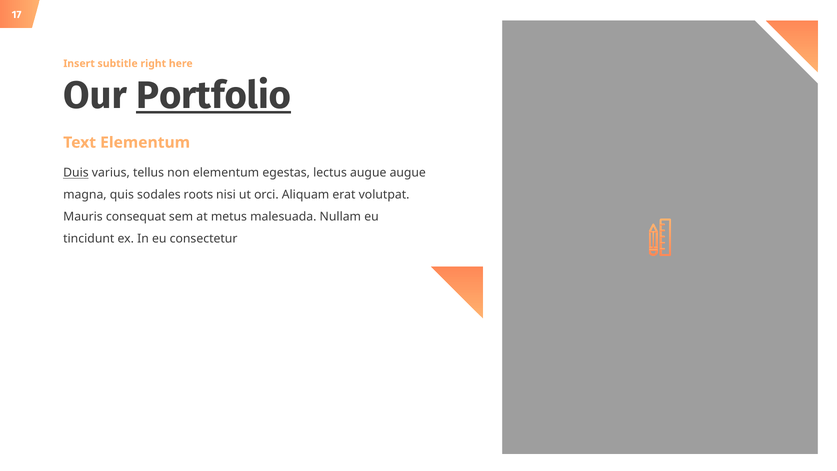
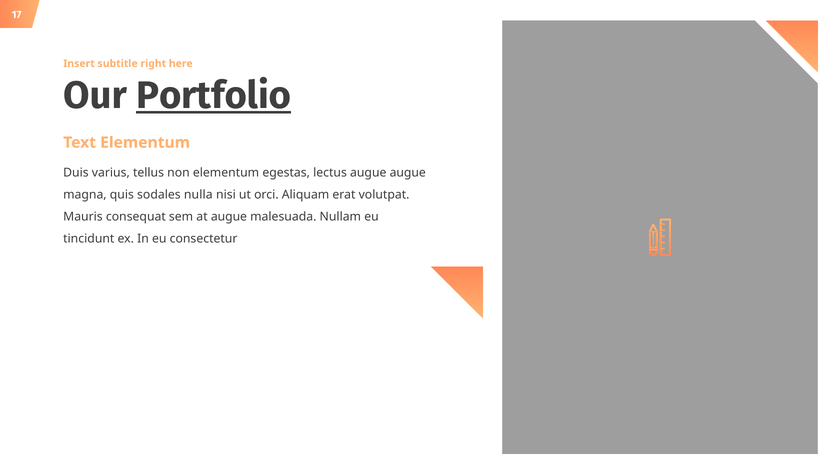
Duis underline: present -> none
roots: roots -> nulla
at metus: metus -> augue
